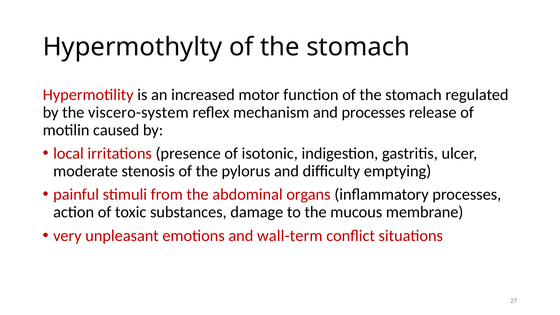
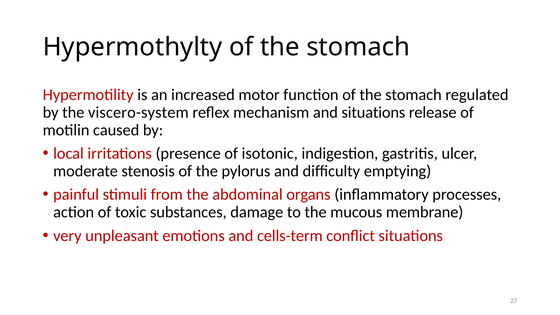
and processes: processes -> situations
wall-term: wall-term -> cells-term
